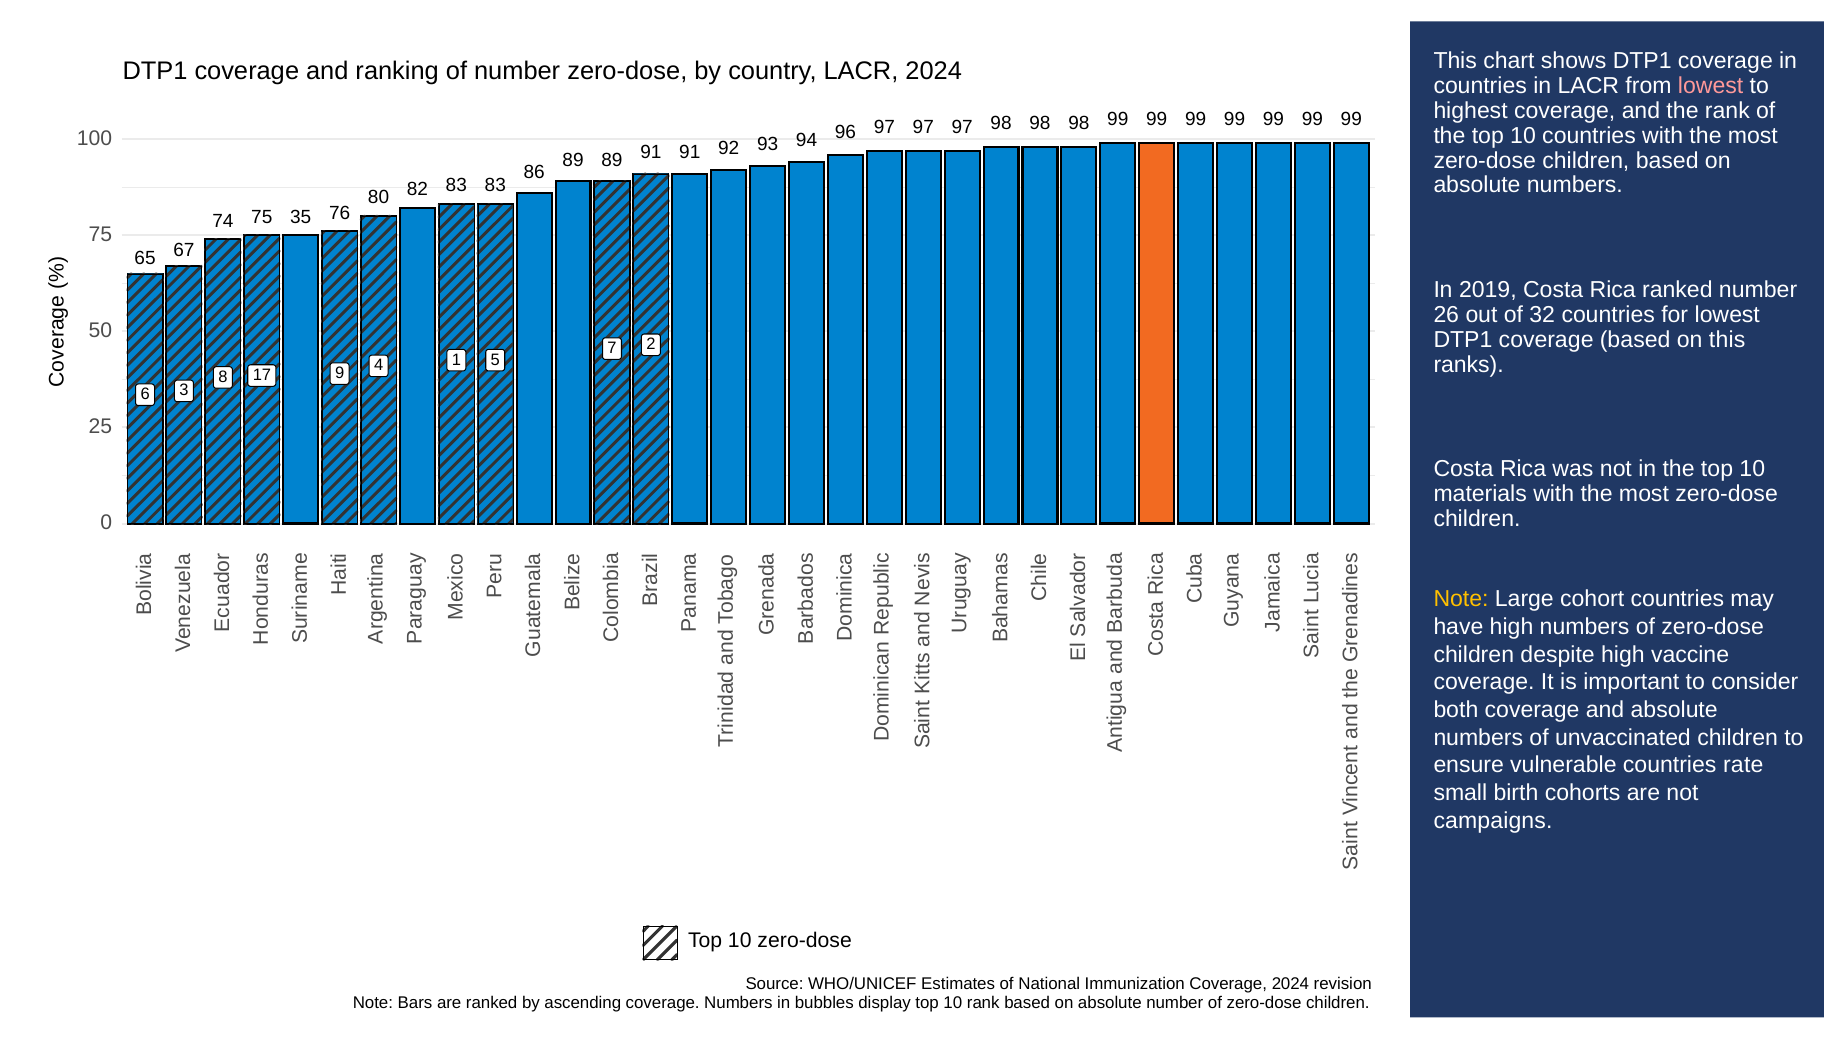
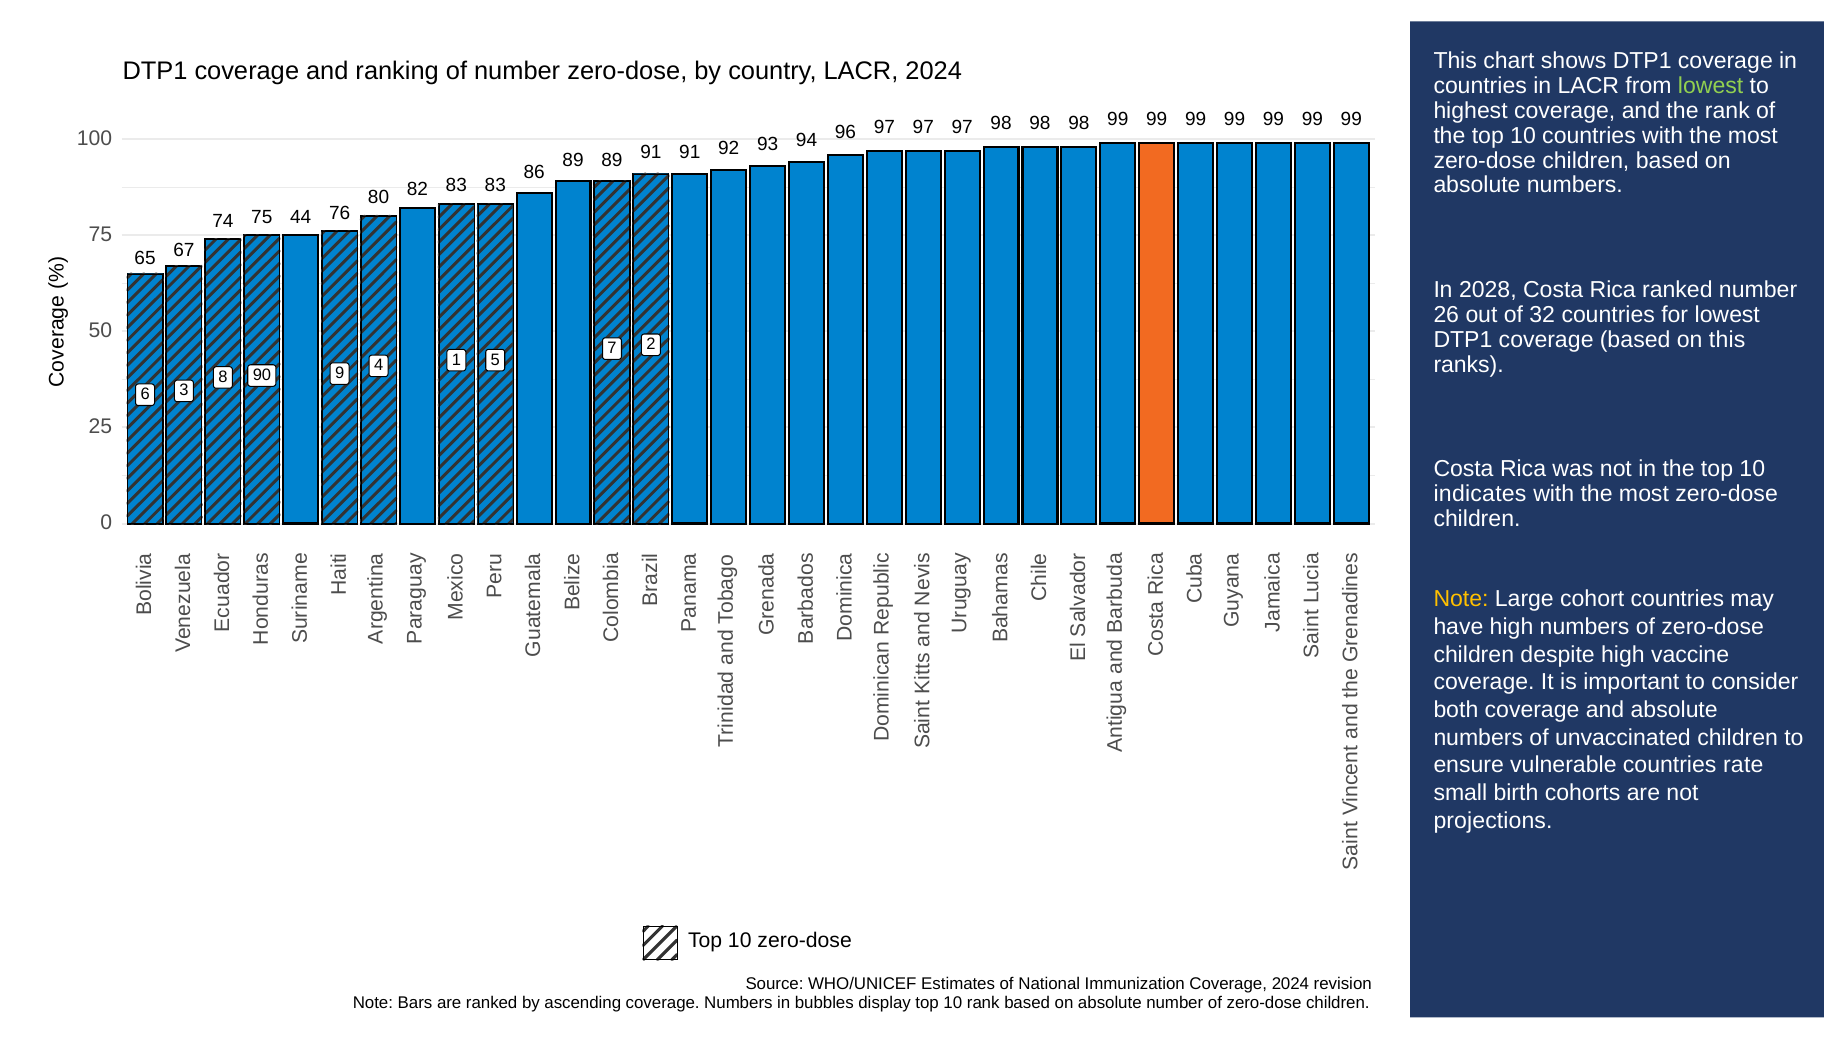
lowest at (1711, 86) colour: pink -> light green
35: 35 -> 44
2019: 2019 -> 2028
17: 17 -> 90
materials: materials -> indicates
campaigns: campaigns -> projections
